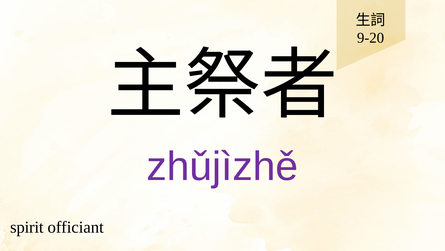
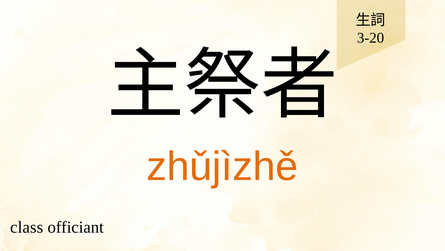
9-20: 9-20 -> 3-20
zhǔjìzhě colour: purple -> orange
spirit: spirit -> class
